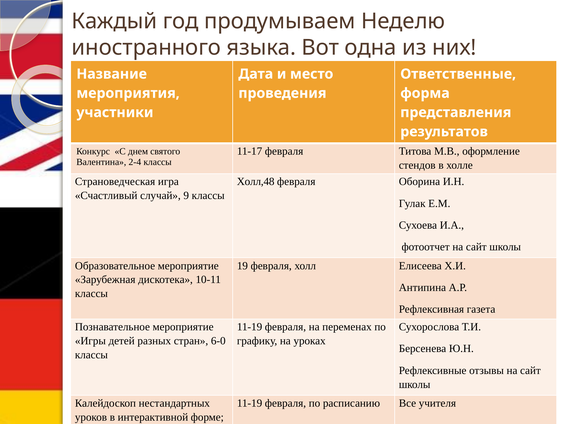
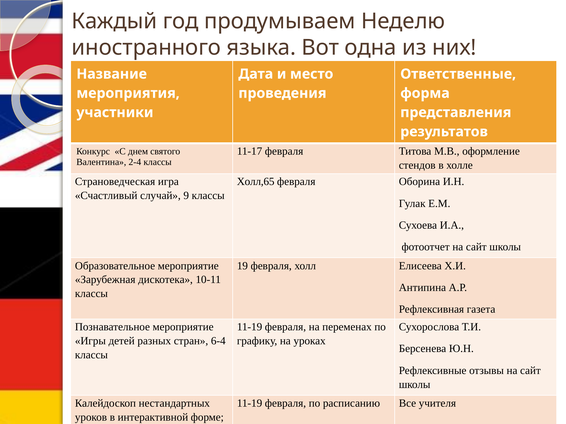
Холл,48: Холл,48 -> Холл,65
6-0: 6-0 -> 6-4
